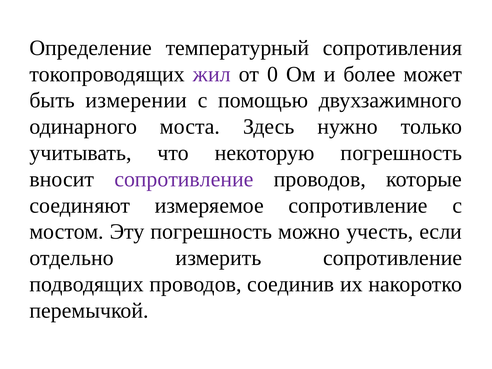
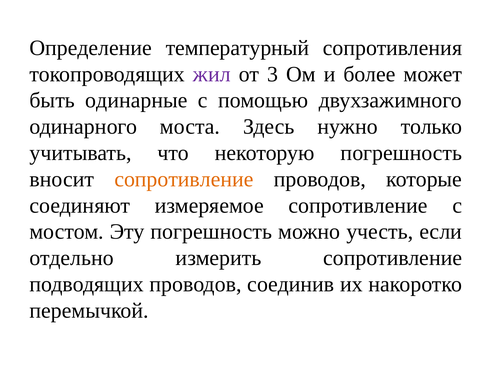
0: 0 -> 3
измерении: измерении -> одинарные
сопротивление at (184, 179) colour: purple -> orange
